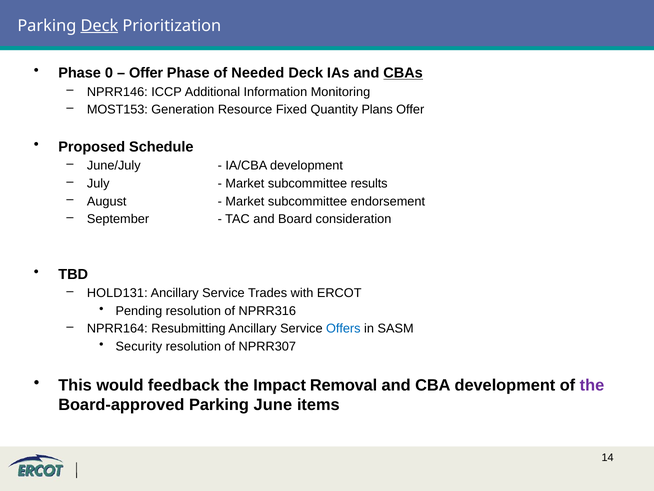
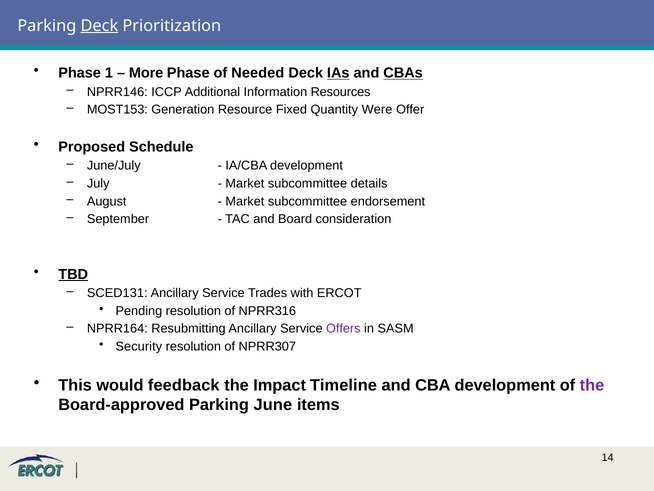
0: 0 -> 1
Offer at (146, 73): Offer -> More
IAs underline: none -> present
Monitoring: Monitoring -> Resources
Plans: Plans -> Were
results: results -> details
TBD underline: none -> present
HOLD131: HOLD131 -> SCED131
Offers colour: blue -> purple
Removal: Removal -> Timeline
